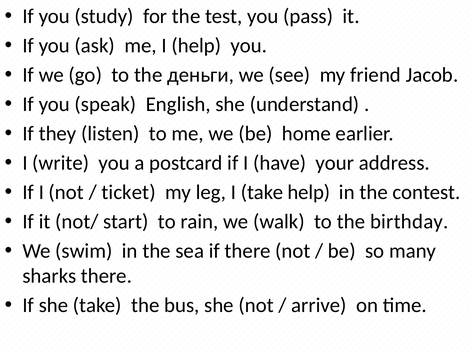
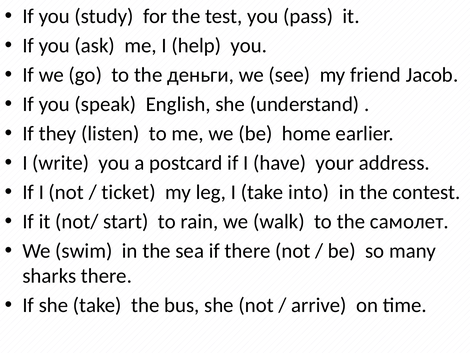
take help: help -> into
birthday: birthday -> самолет
